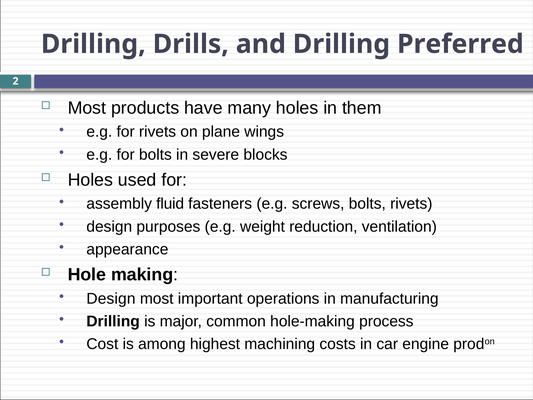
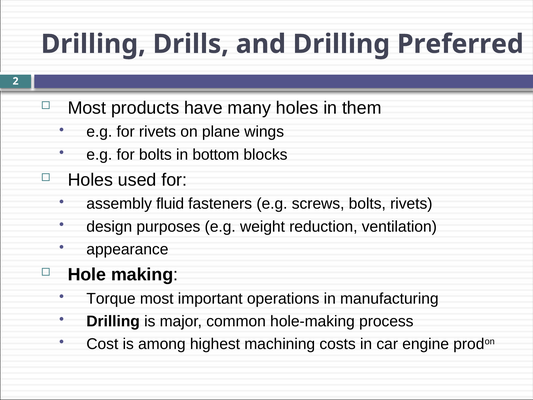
severe: severe -> bottom
Design at (111, 298): Design -> Torque
